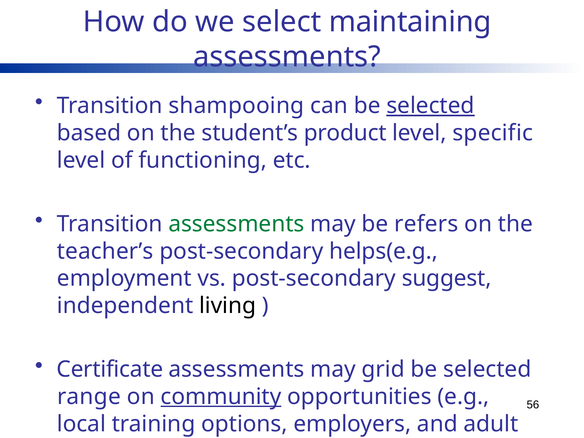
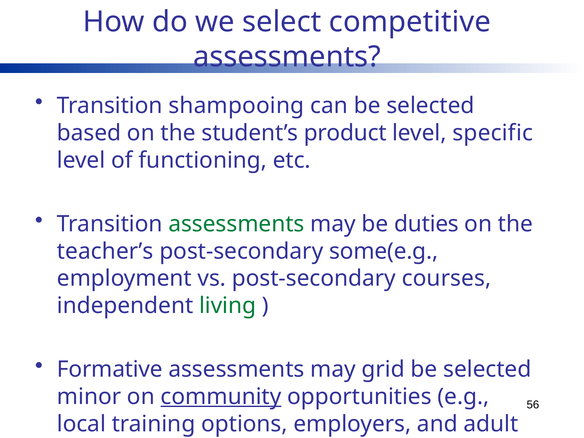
maintaining: maintaining -> competitive
selected at (430, 106) underline: present -> none
refers: refers -> duties
helps(e.g: helps(e.g -> some(e.g
suggest: suggest -> courses
living colour: black -> green
Certificate: Certificate -> Formative
range: range -> minor
